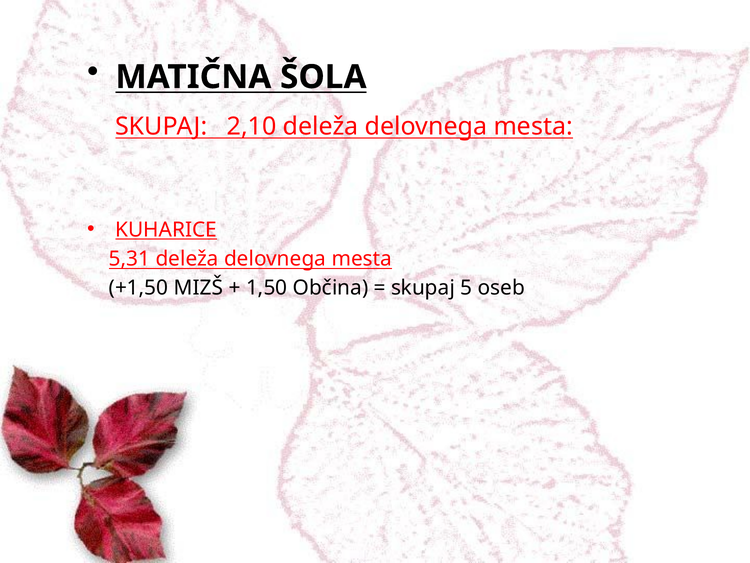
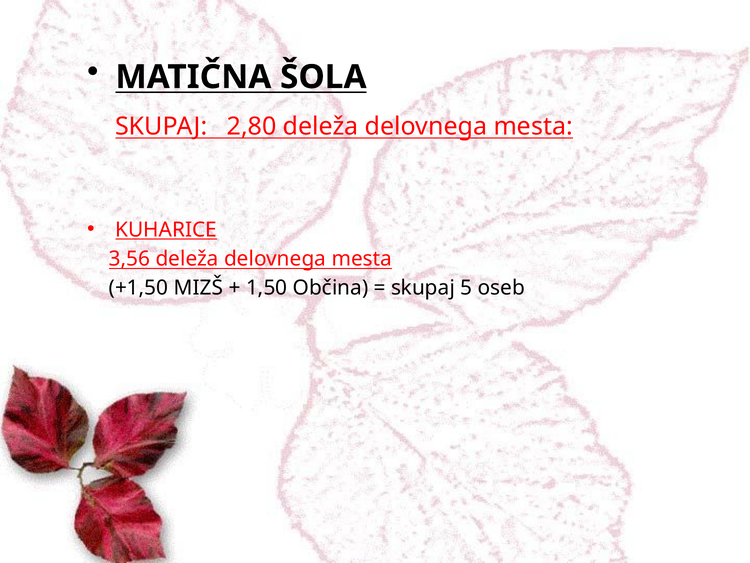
2,10: 2,10 -> 2,80
5,31: 5,31 -> 3,56
